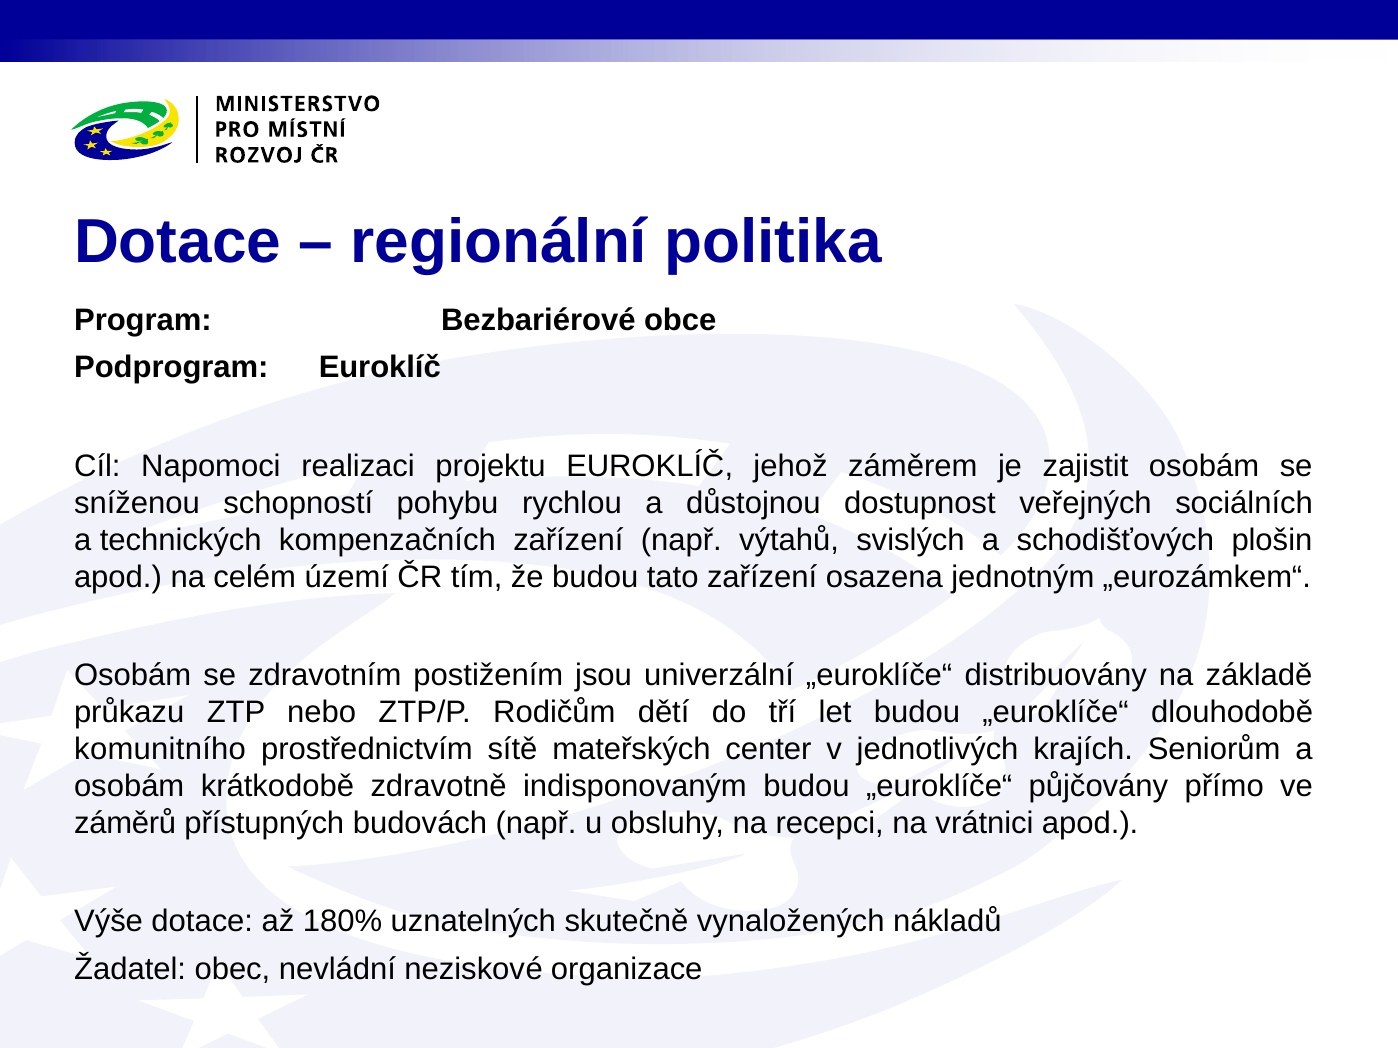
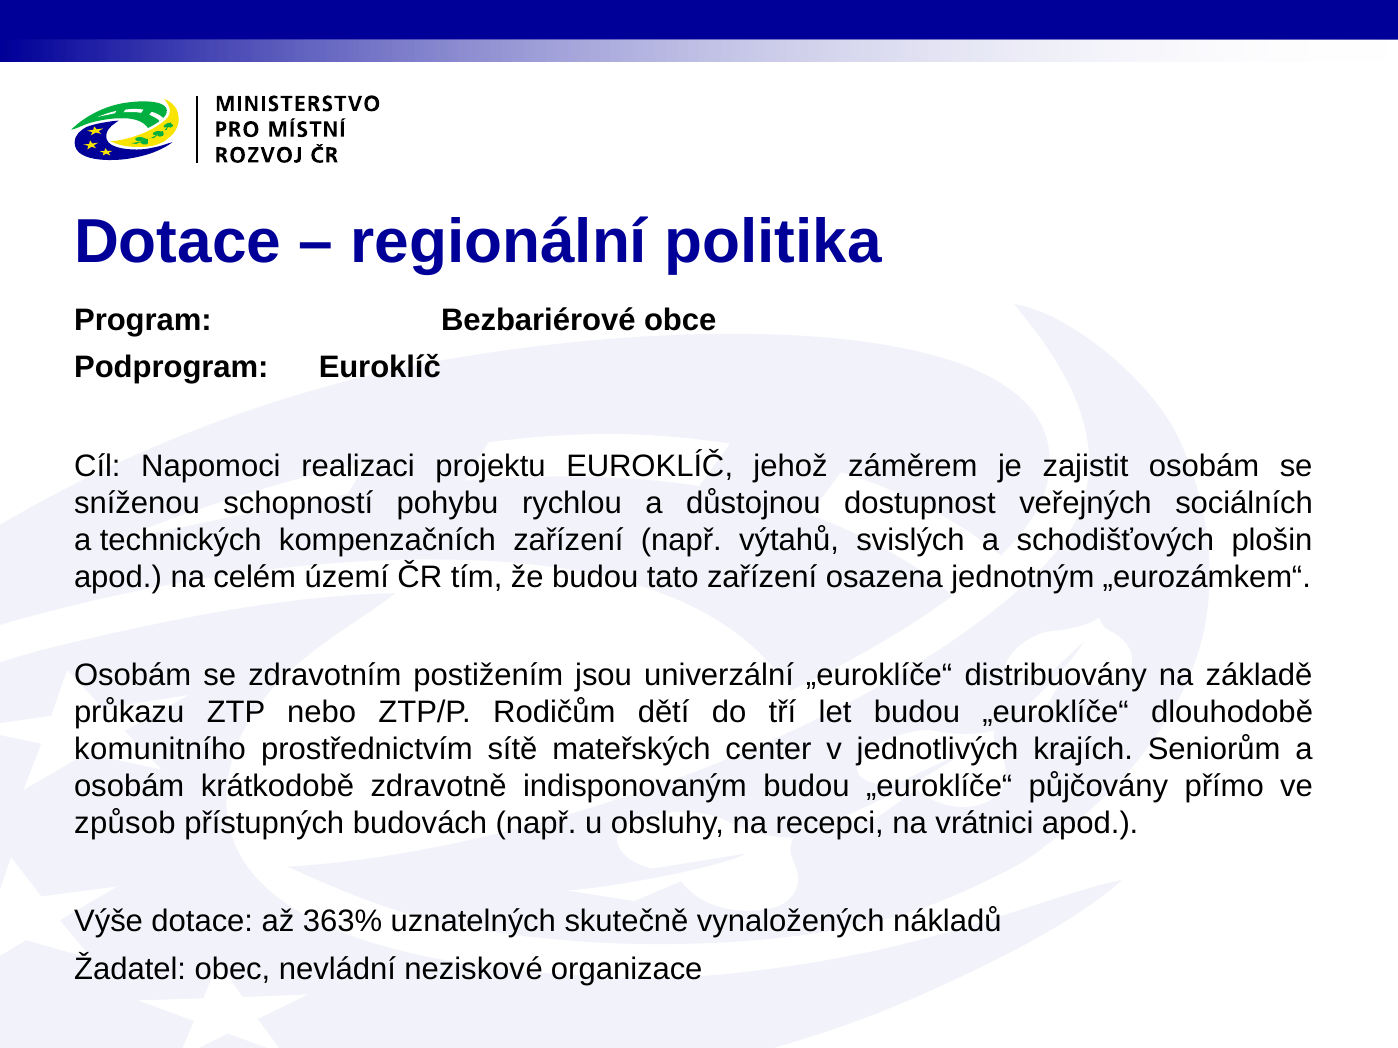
záměrů: záměrů -> způsob
180%: 180% -> 363%
